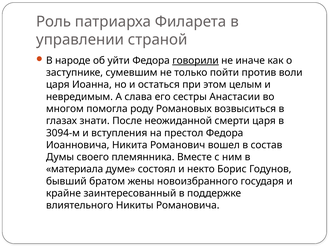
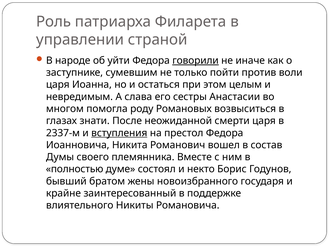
3094-м: 3094-м -> 2337-м
вступления underline: none -> present
материала: материала -> полностью
